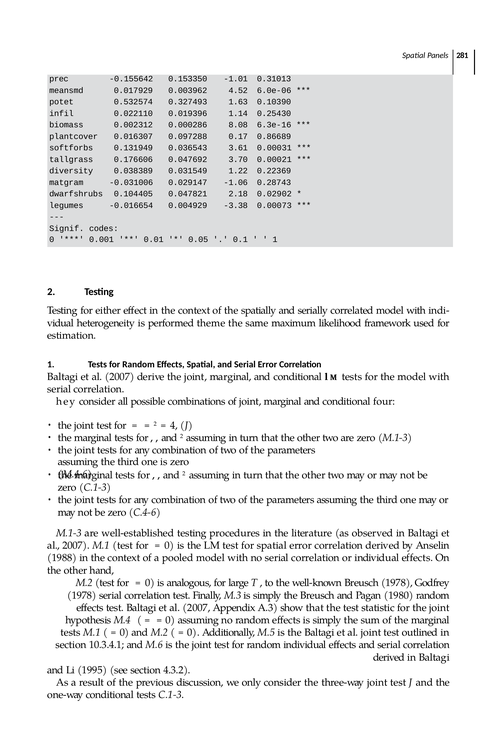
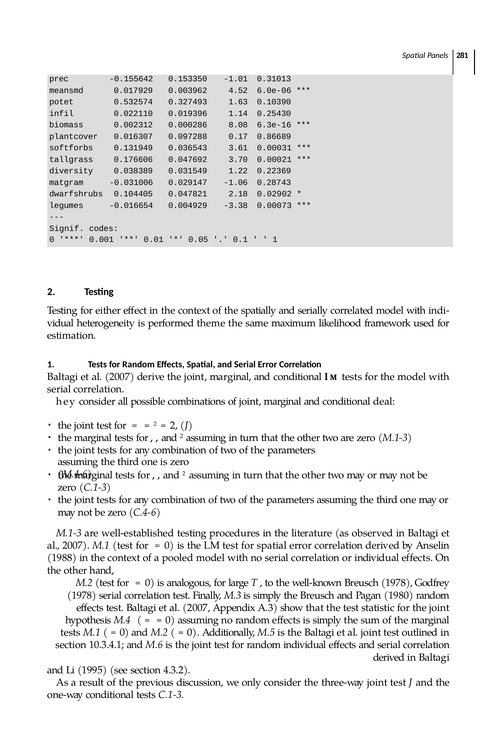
four: four -> deal
4 at (174, 426): 4 -> 2
